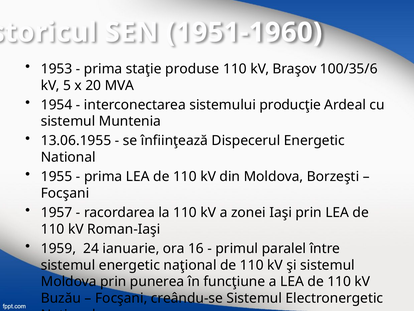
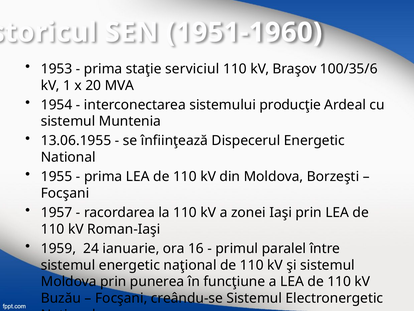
produse: produse -> serviciul
5: 5 -> 1
